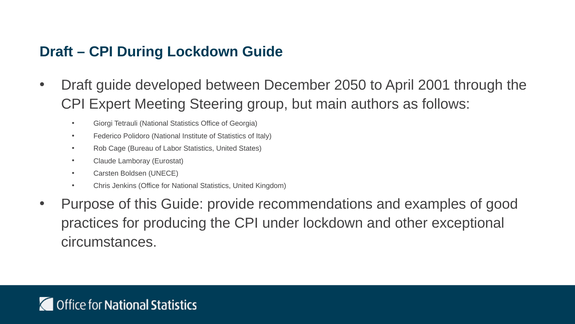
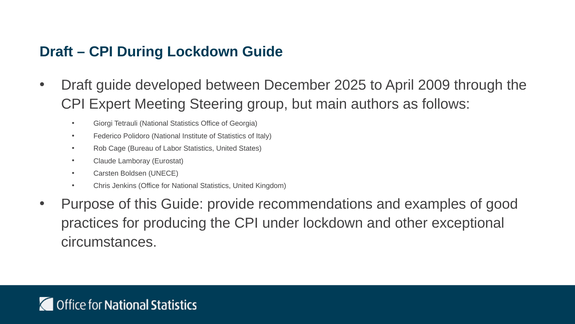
2050: 2050 -> 2025
2001: 2001 -> 2009
